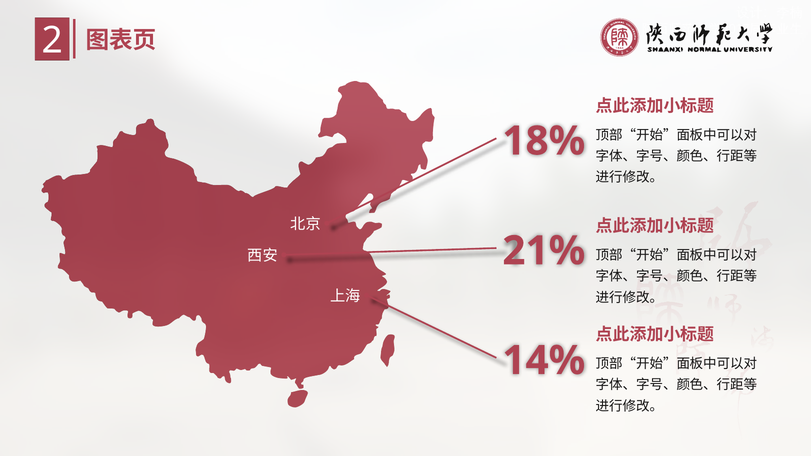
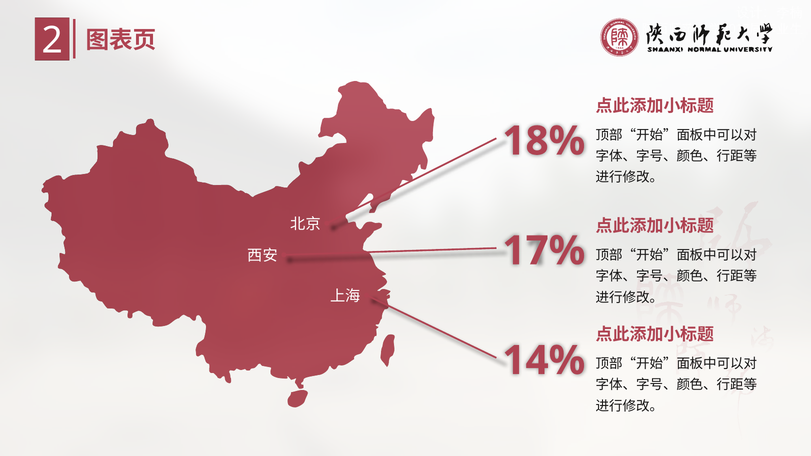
21%: 21% -> 17%
